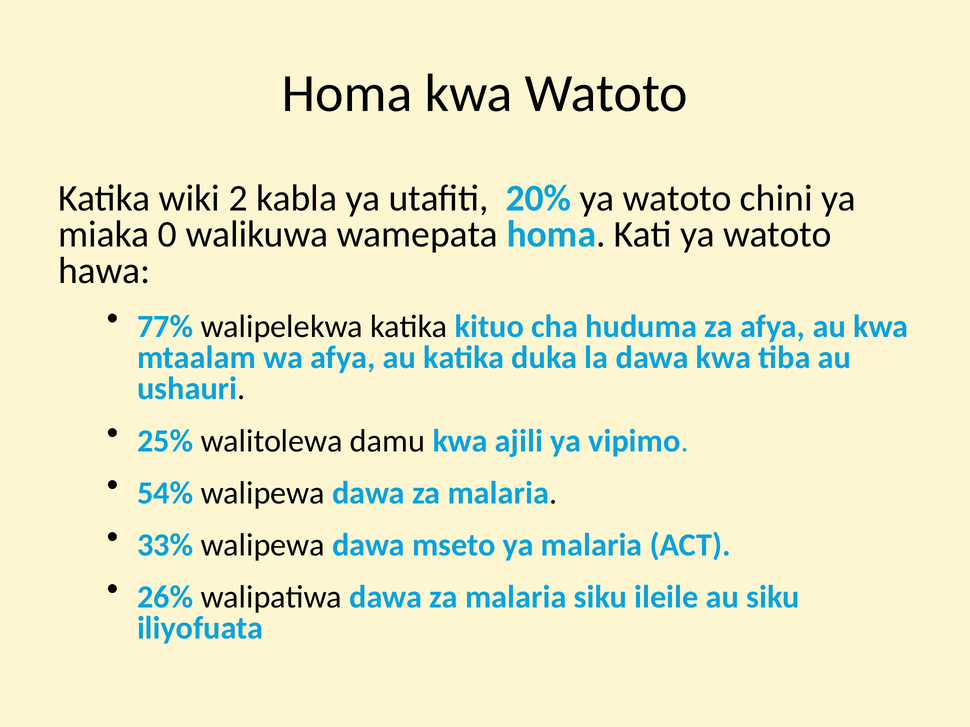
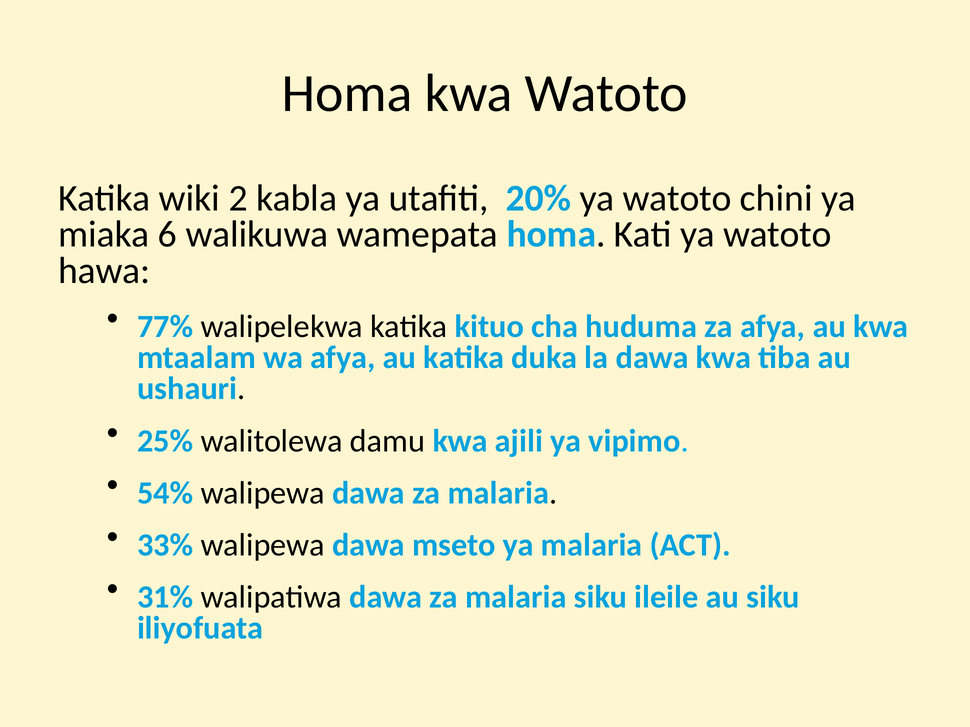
0: 0 -> 6
26%: 26% -> 31%
